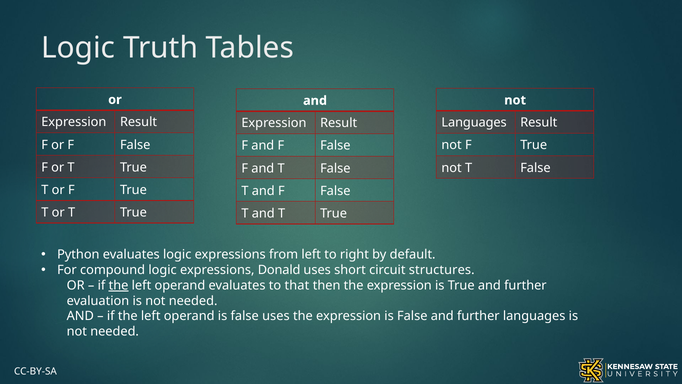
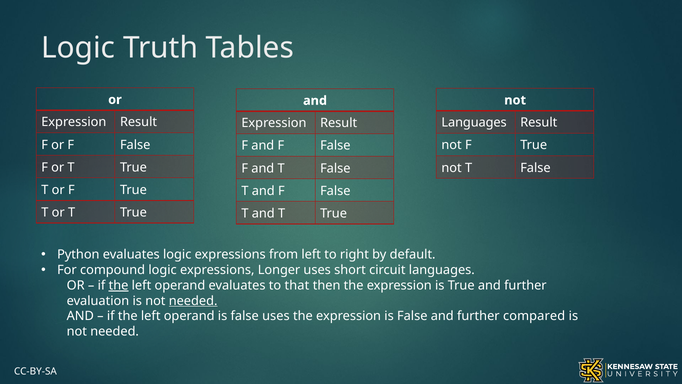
Donald: Donald -> Longer
circuit structures: structures -> languages
needed at (193, 301) underline: none -> present
further languages: languages -> compared
